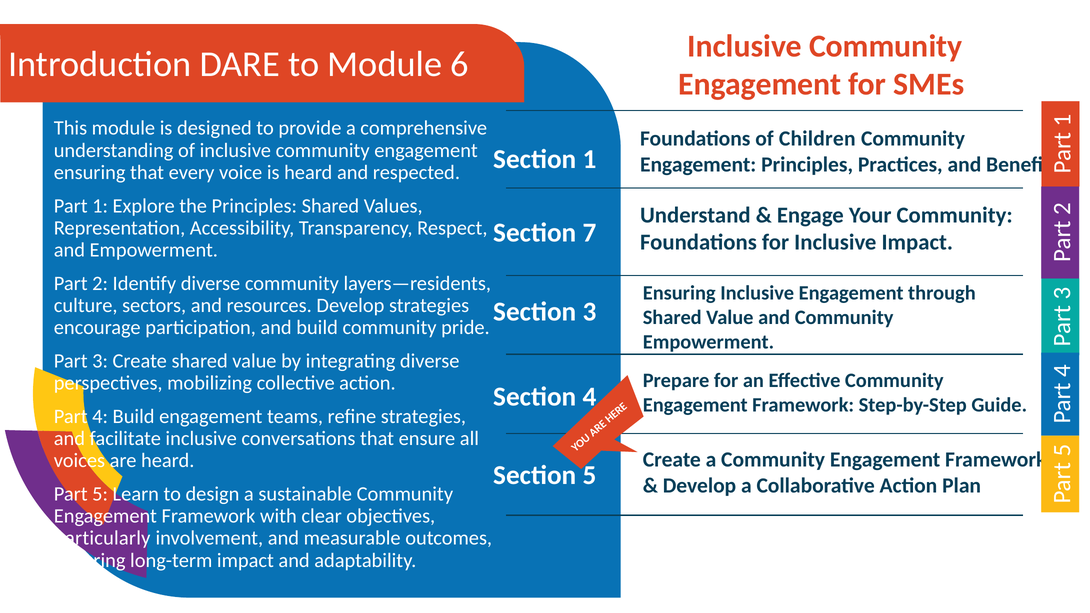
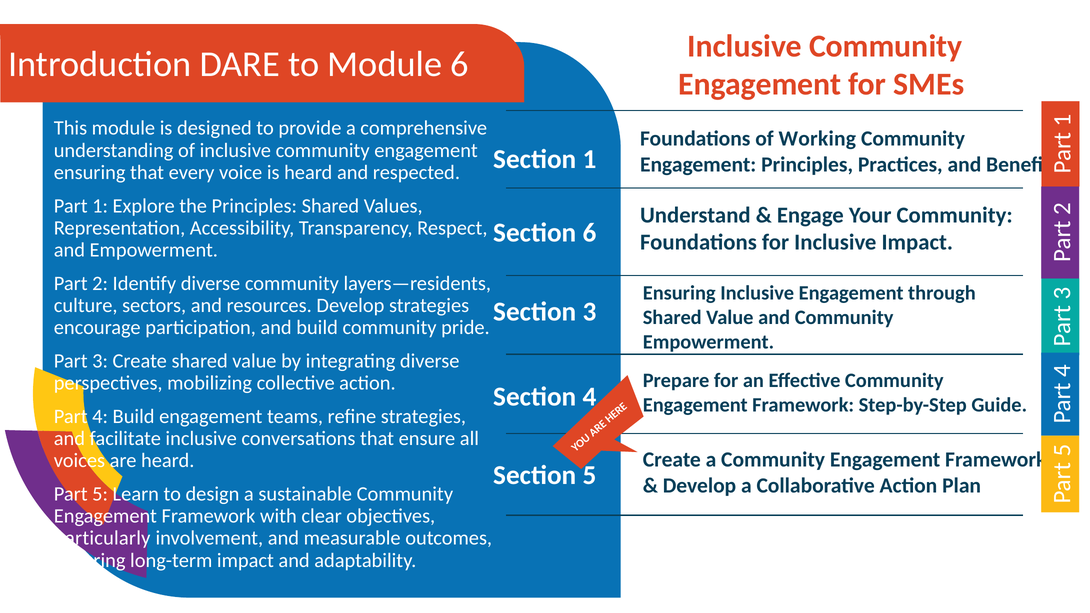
Children: Children -> Working
Section 7: 7 -> 6
